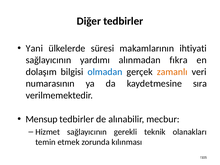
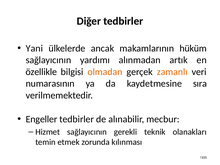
süresi: süresi -> ancak
ihtiyati: ihtiyati -> hüküm
fıkra: fıkra -> artık
dolaşım: dolaşım -> özellikle
olmadan colour: blue -> orange
Mensup: Mensup -> Engeller
